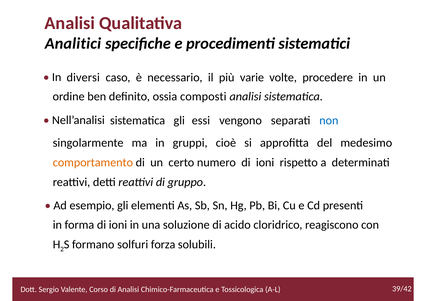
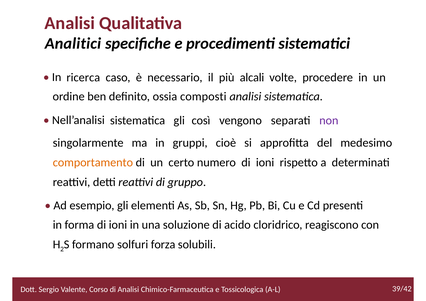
diversi: diversi -> ricerca
varie: varie -> alcali
essi: essi -> così
non colour: blue -> purple
